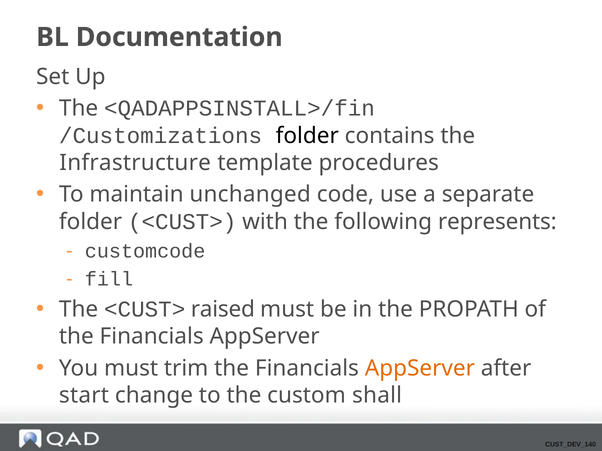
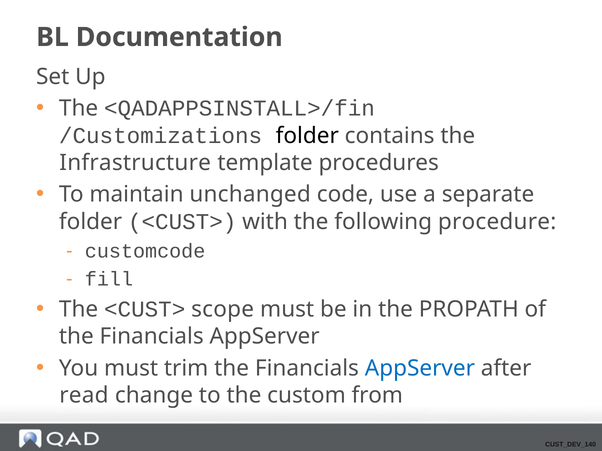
represents: represents -> procedure
raised: raised -> scope
AppServer at (420, 369) colour: orange -> blue
start: start -> read
shall: shall -> from
